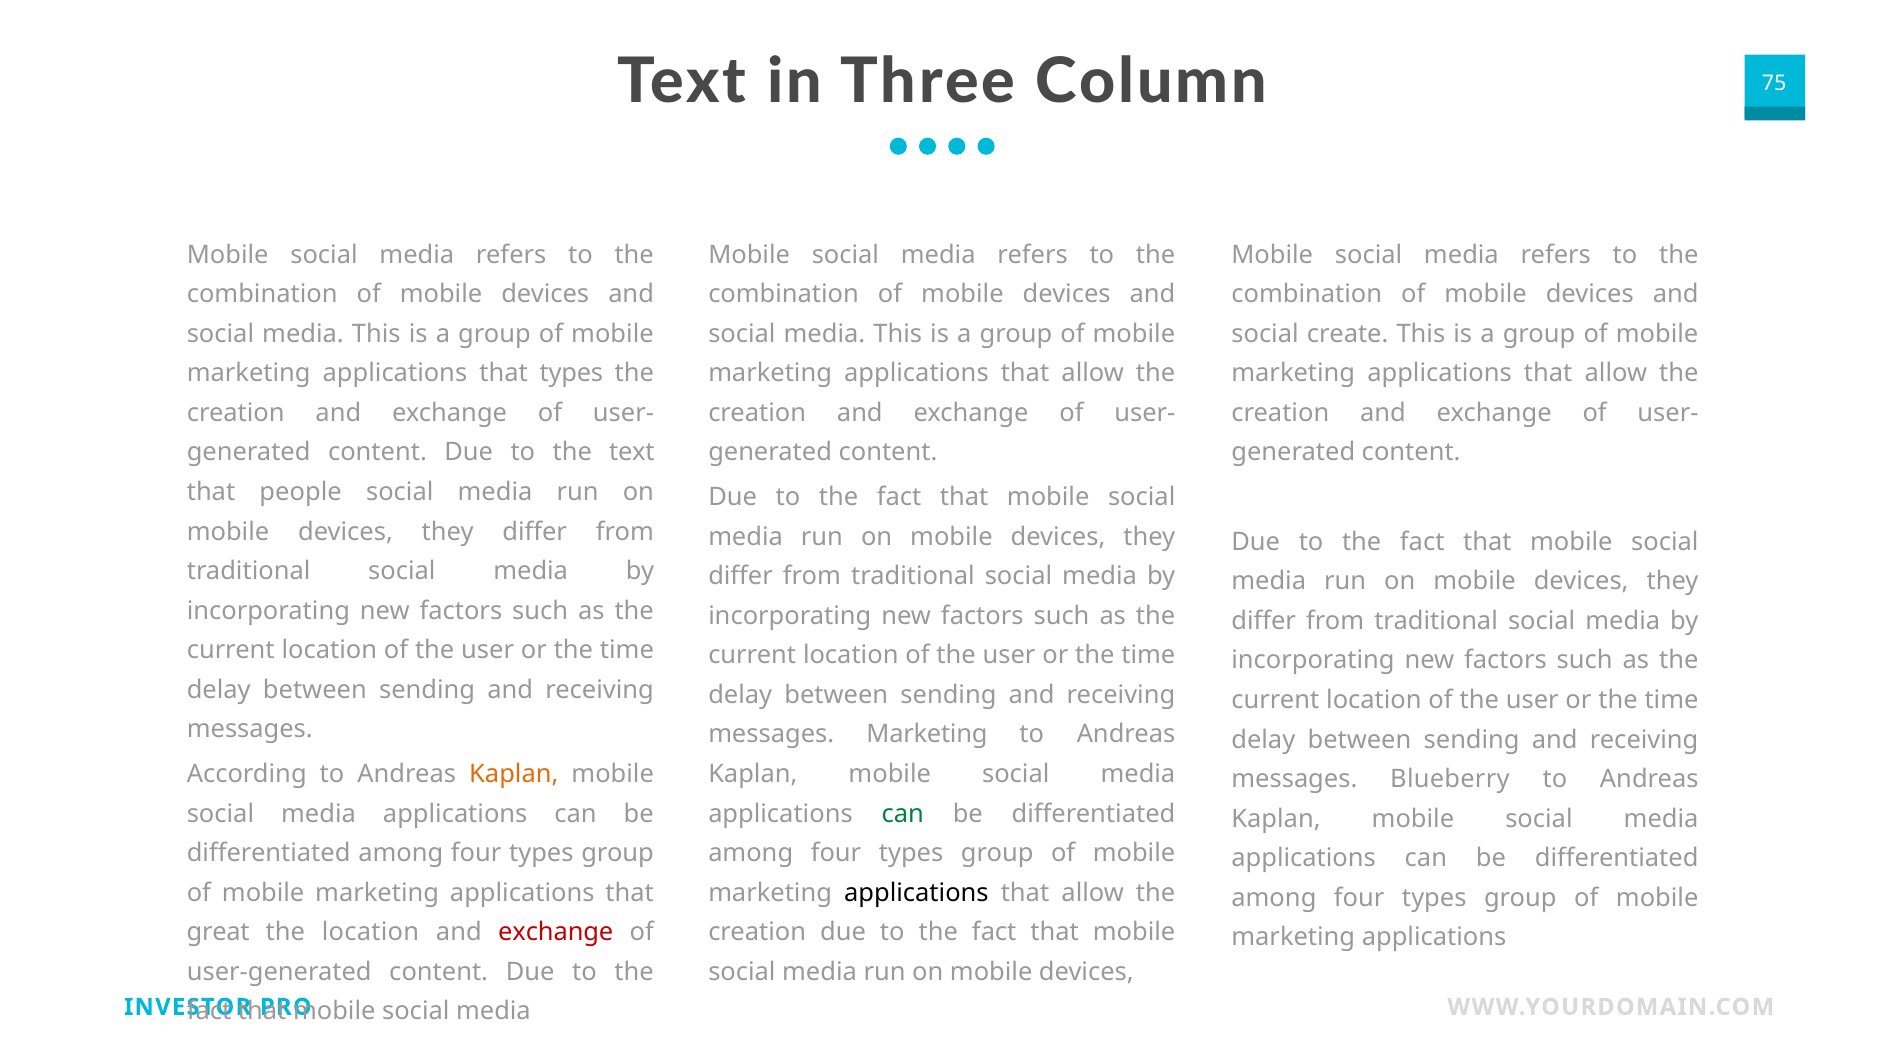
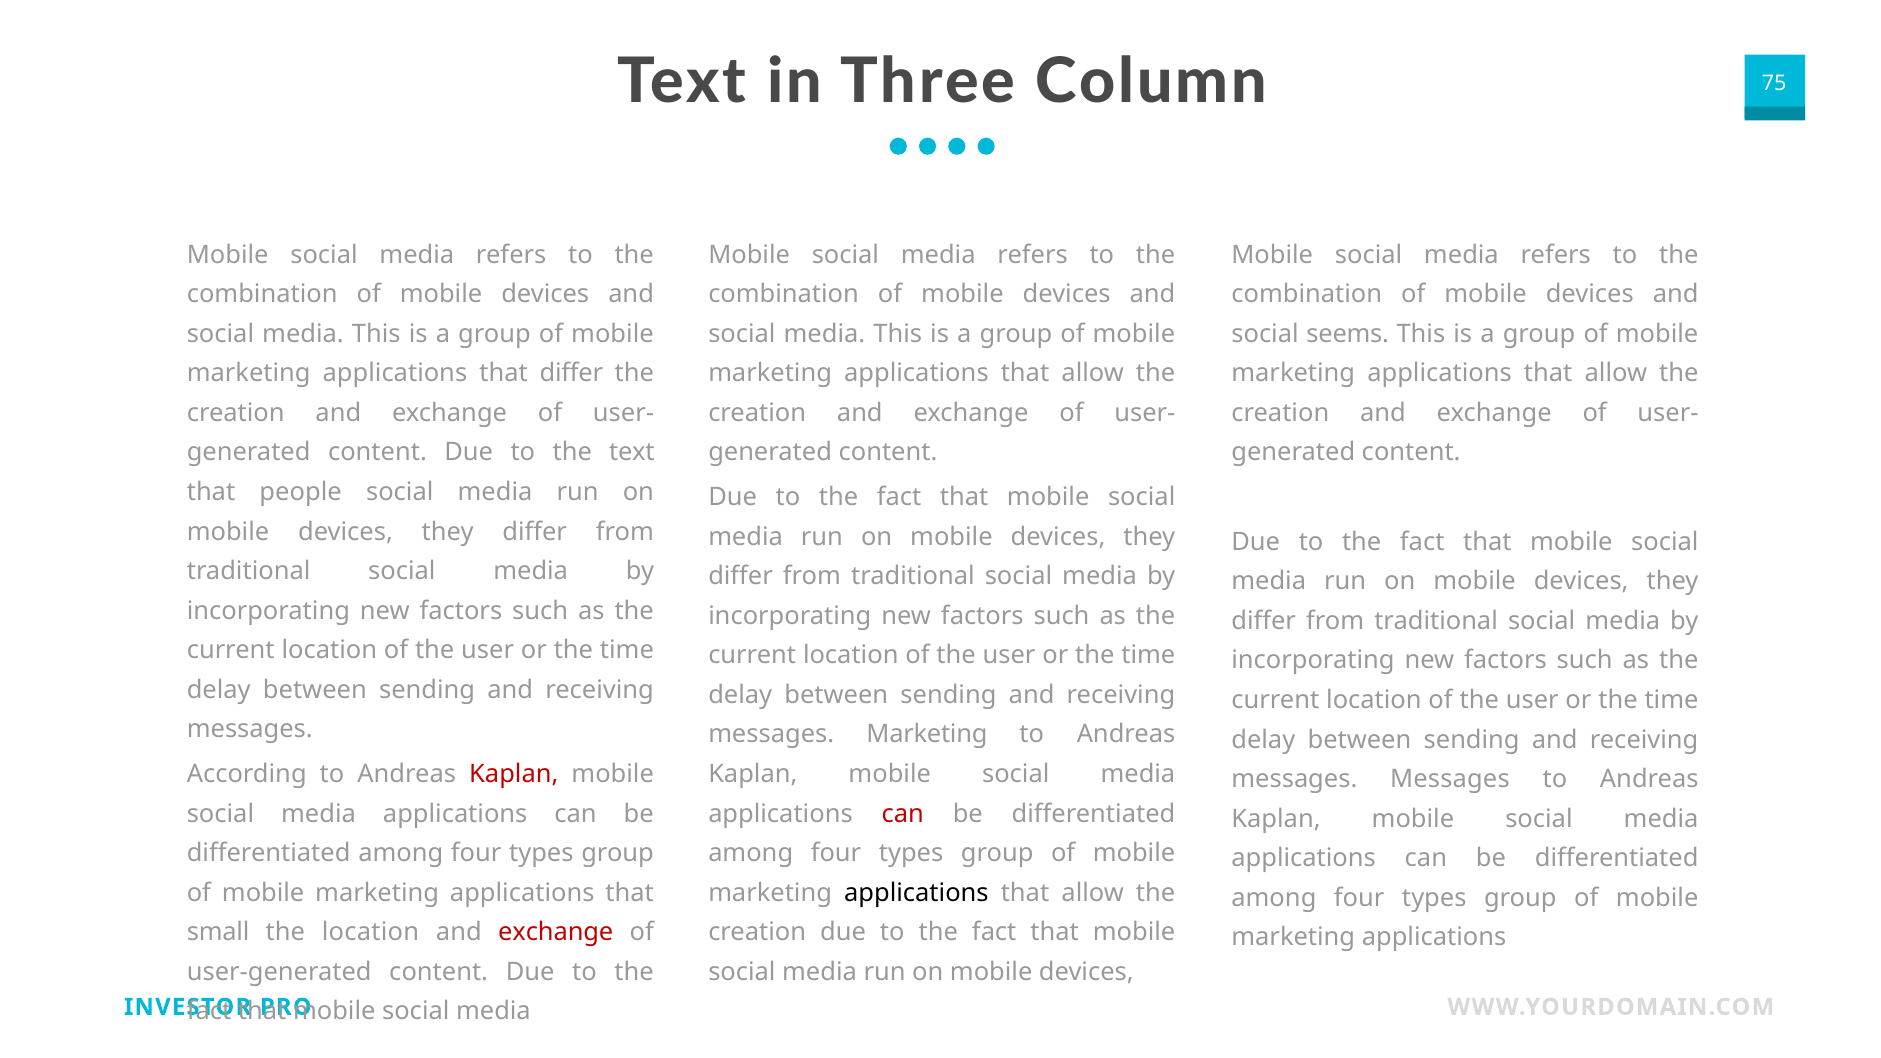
create: create -> seems
that types: types -> differ
Kaplan at (514, 774) colour: orange -> red
messages Blueberry: Blueberry -> Messages
can at (903, 814) colour: green -> red
great: great -> small
